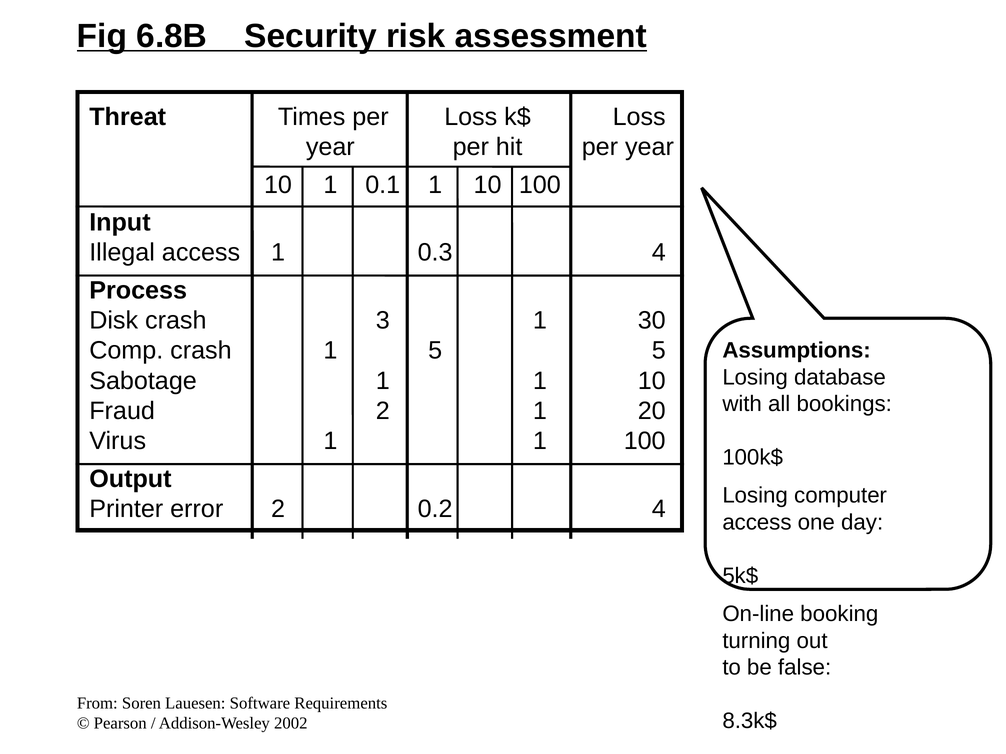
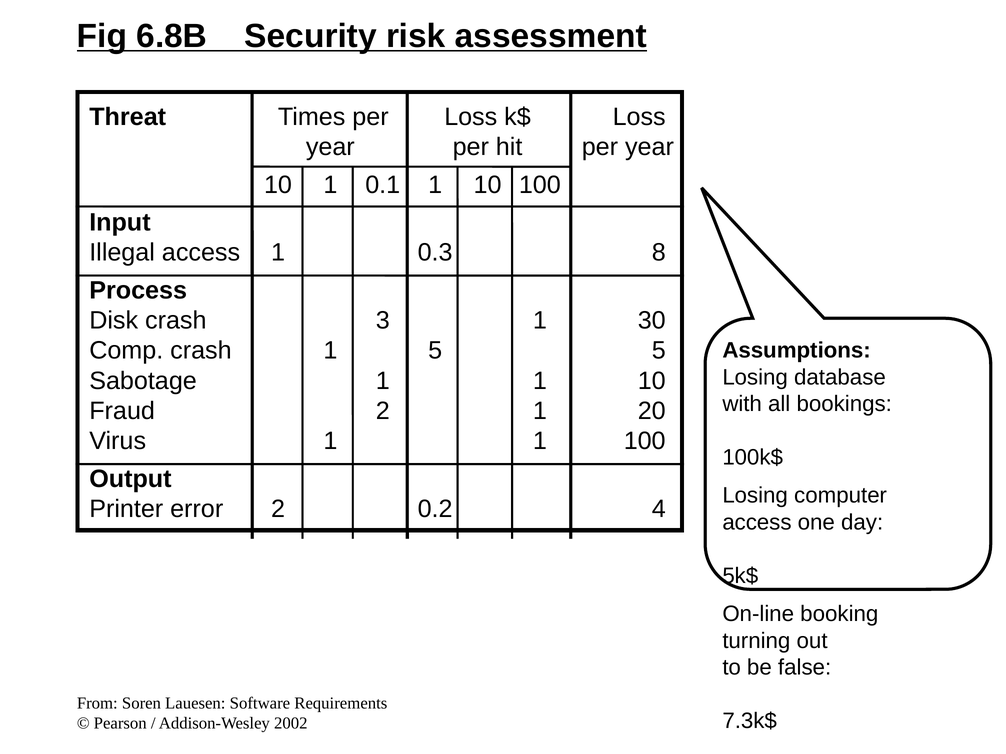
0.3 4: 4 -> 8
8.3k$: 8.3k$ -> 7.3k$
